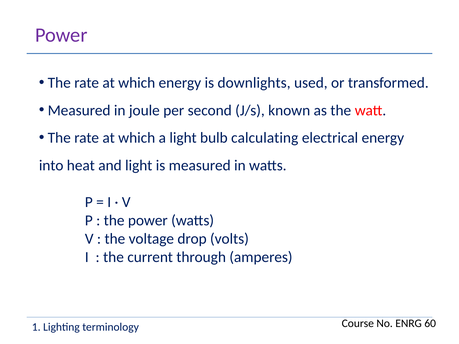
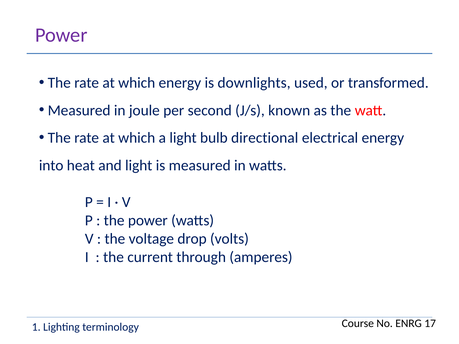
calculating: calculating -> directional
60: 60 -> 17
